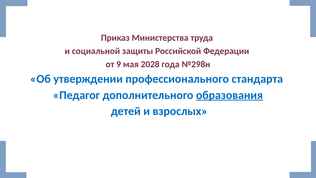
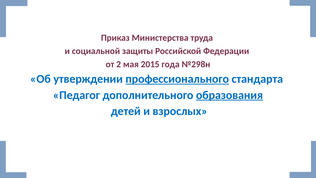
9: 9 -> 2
2028: 2028 -> 2015
профессионального underline: none -> present
